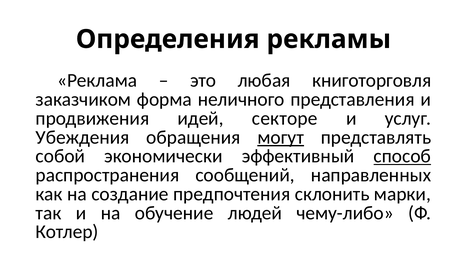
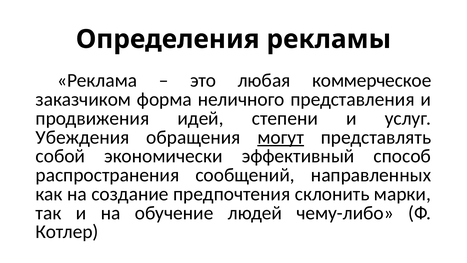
книготорговля: книготорговля -> коммерческое
секторе: секторе -> степени
способ underline: present -> none
